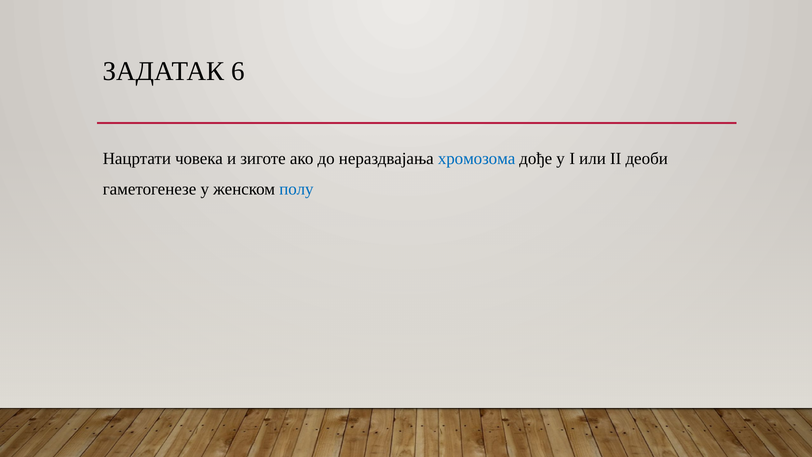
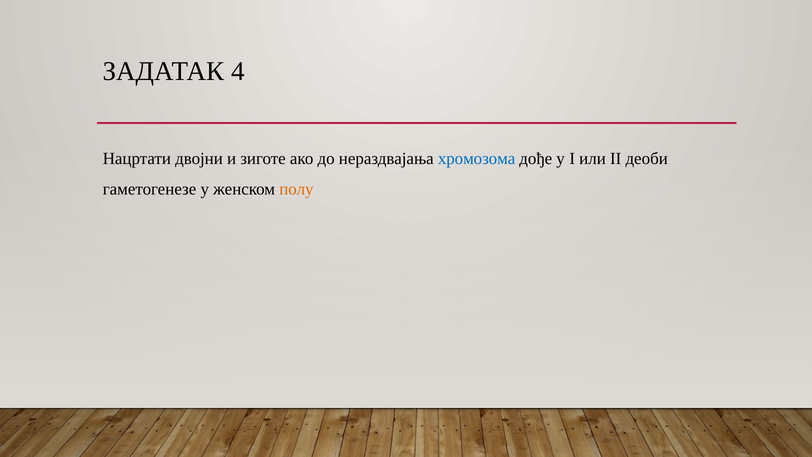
6: 6 -> 4
човека: човека -> двојни
полу colour: blue -> orange
